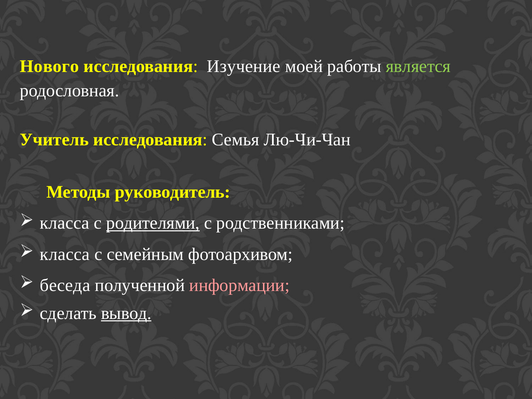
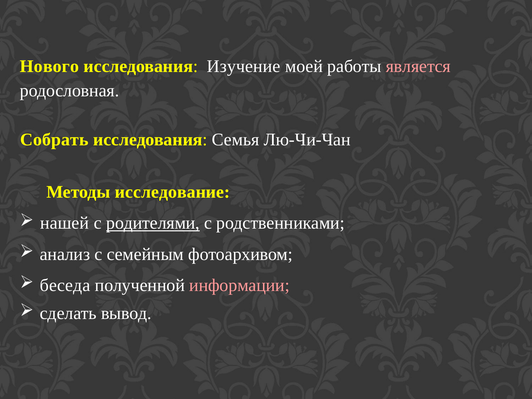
является colour: light green -> pink
Учитель: Учитель -> Собрать
руководитель: руководитель -> исследование
класса at (65, 223): класса -> нашей
класса at (65, 254): класса -> анализ
вывод underline: present -> none
